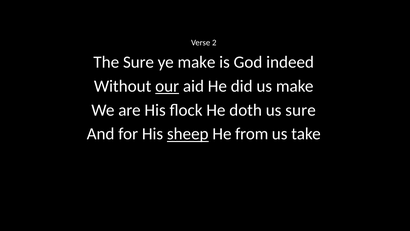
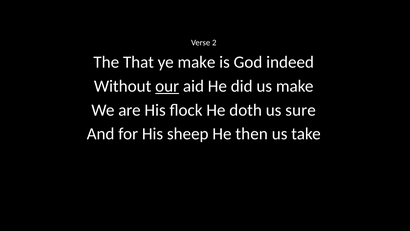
The Sure: Sure -> That
sheep underline: present -> none
from: from -> then
